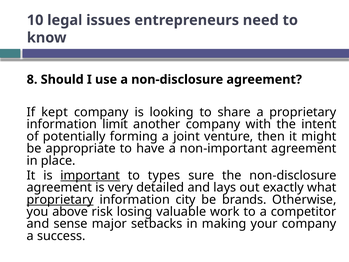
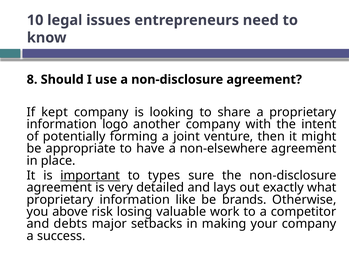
limit: limit -> logo
non-important: non-important -> non-elsewhere
proprietary at (60, 199) underline: present -> none
city: city -> like
sense: sense -> debts
